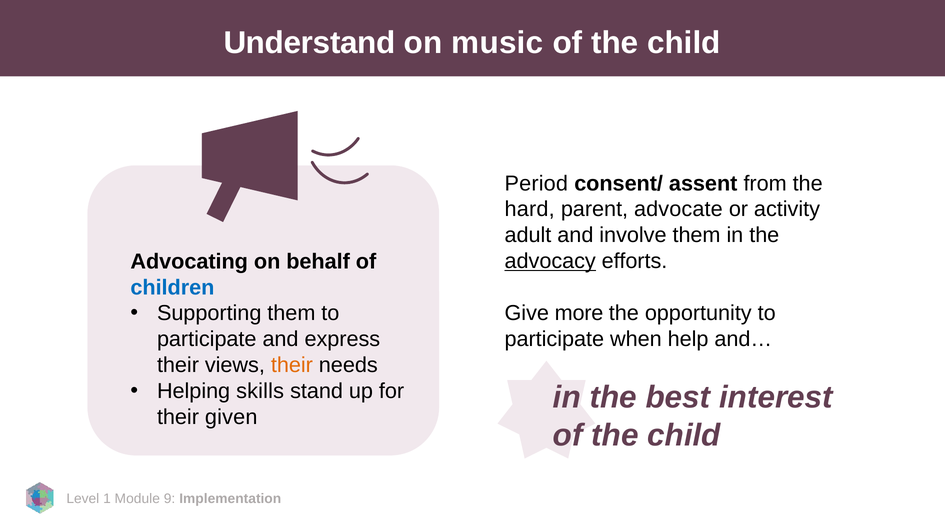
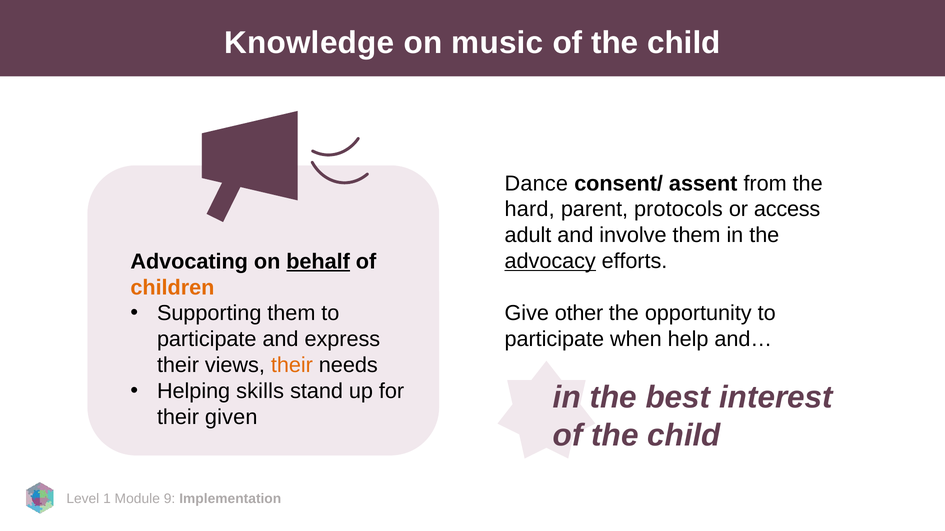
Understand: Understand -> Knowledge
Period: Period -> Dance
advocate: advocate -> protocols
activity: activity -> access
behalf underline: none -> present
children colour: blue -> orange
more: more -> other
